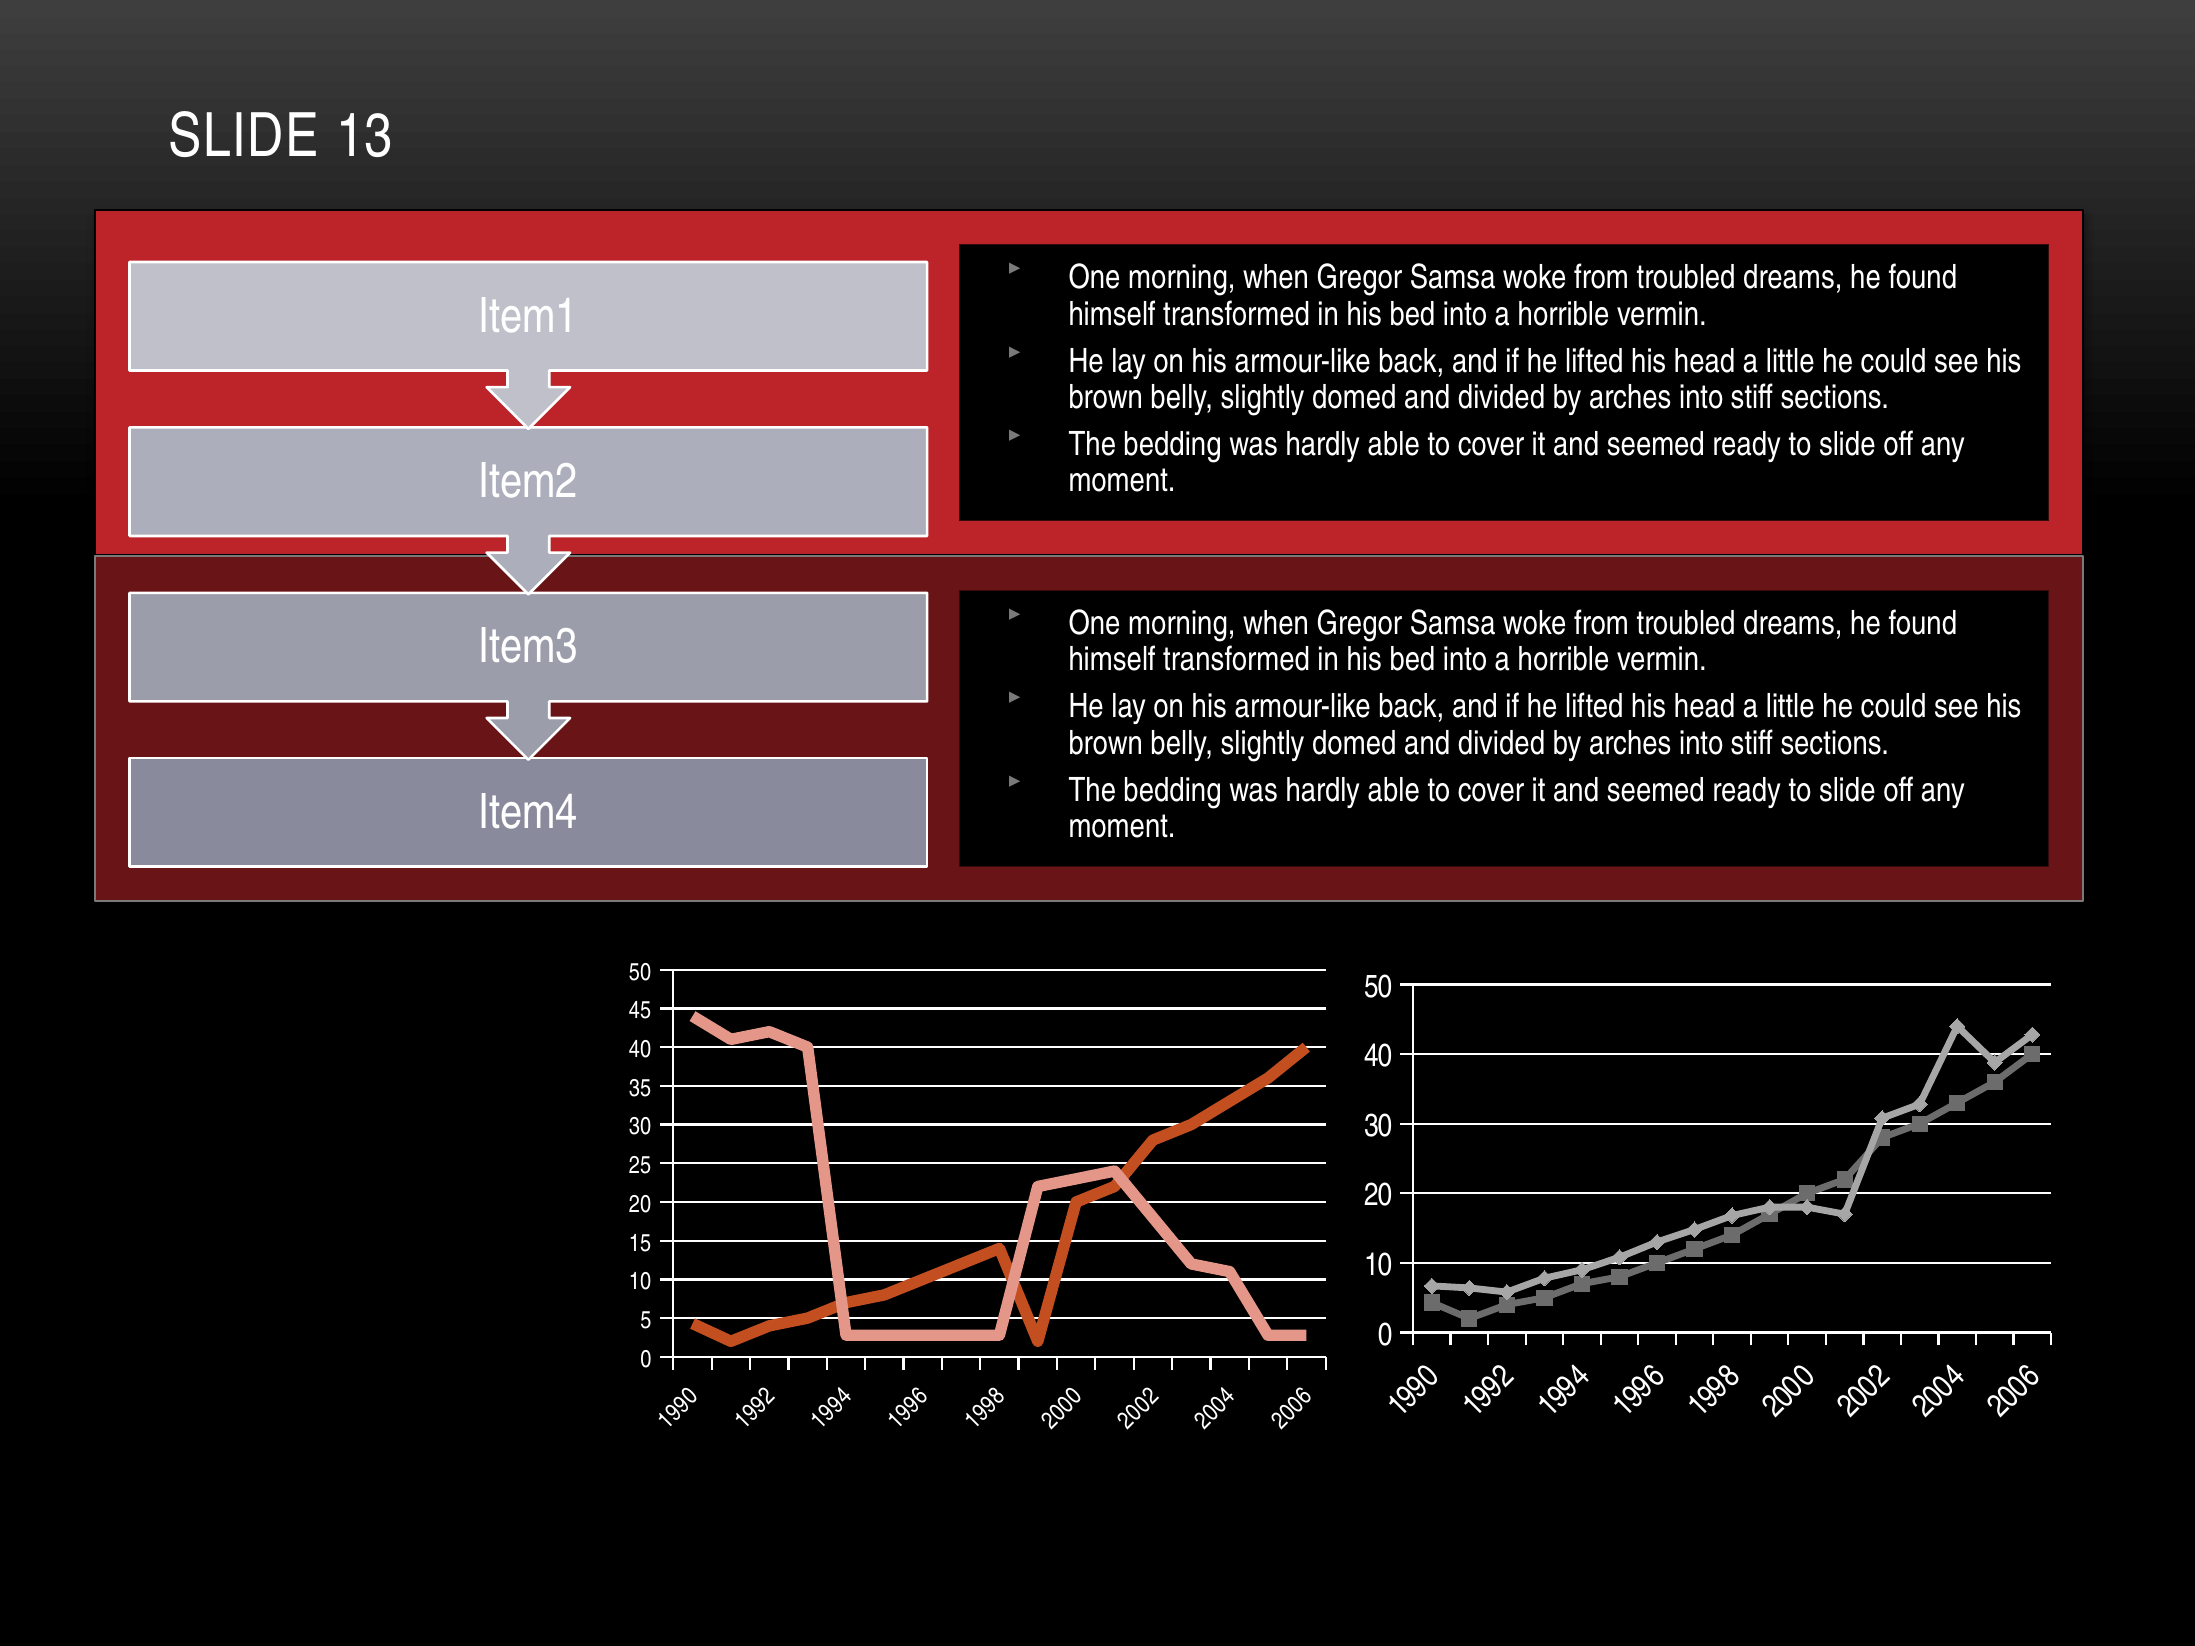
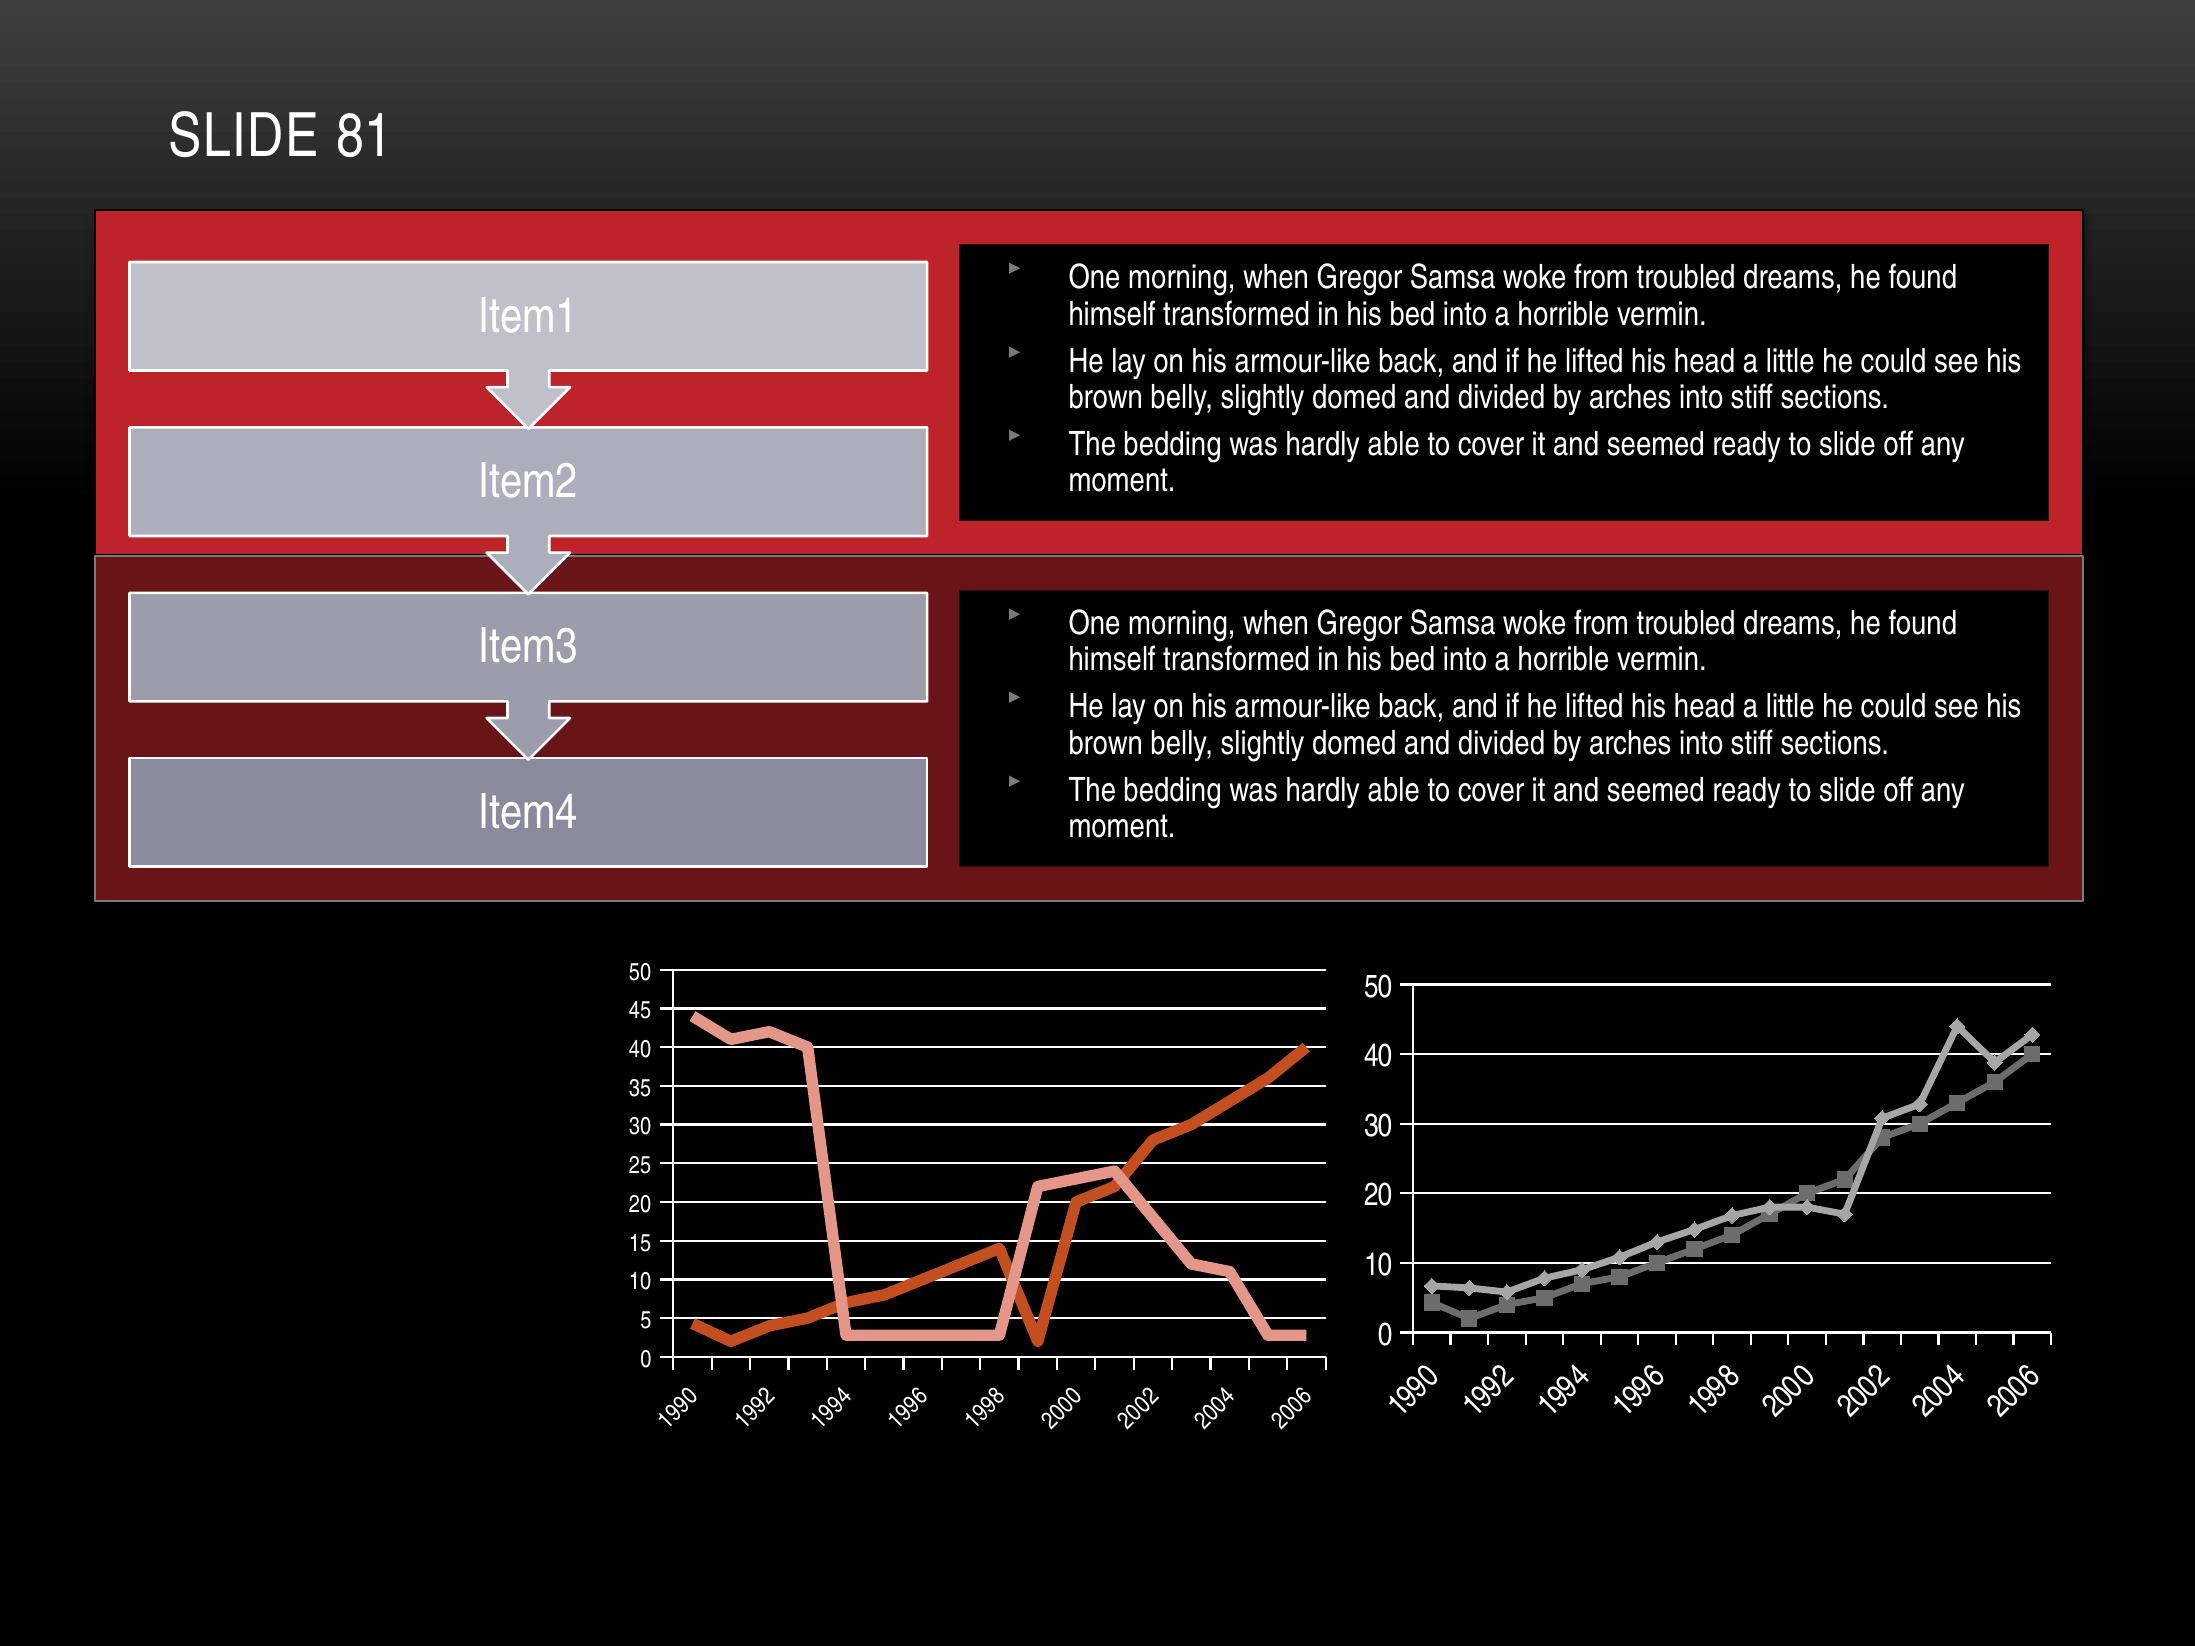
13: 13 -> 81
